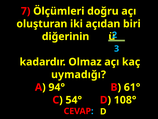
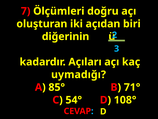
Olmaz: Olmaz -> Açıları
94°: 94° -> 85°
61°: 61° -> 71°
